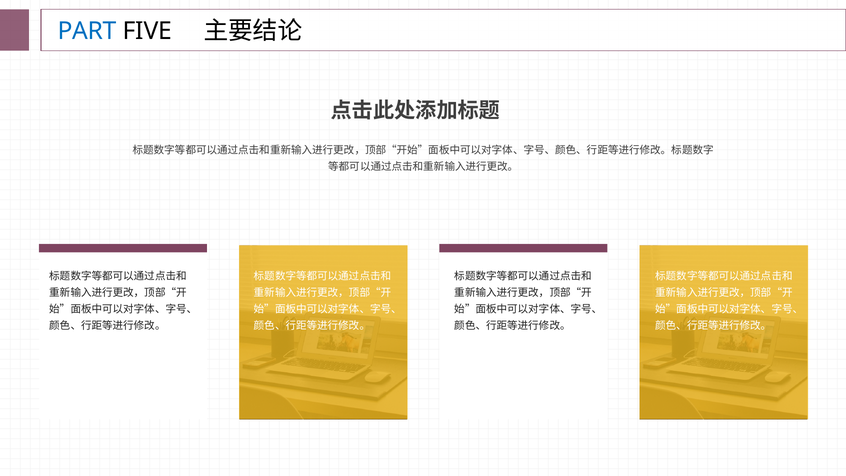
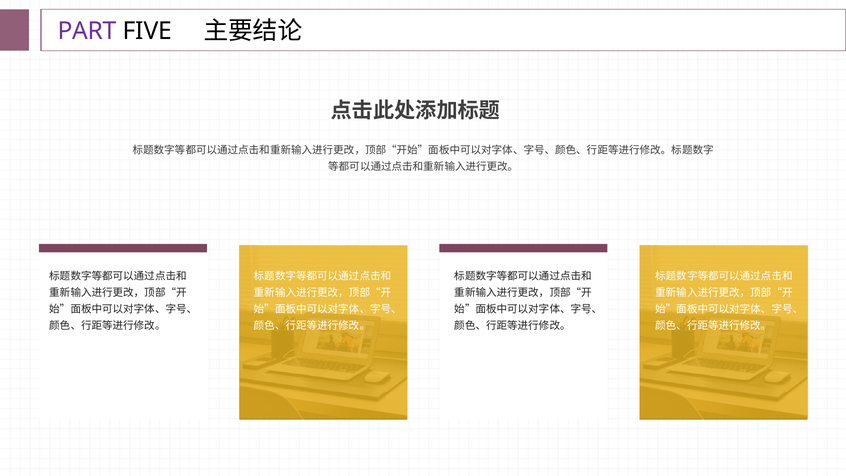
PART colour: blue -> purple
